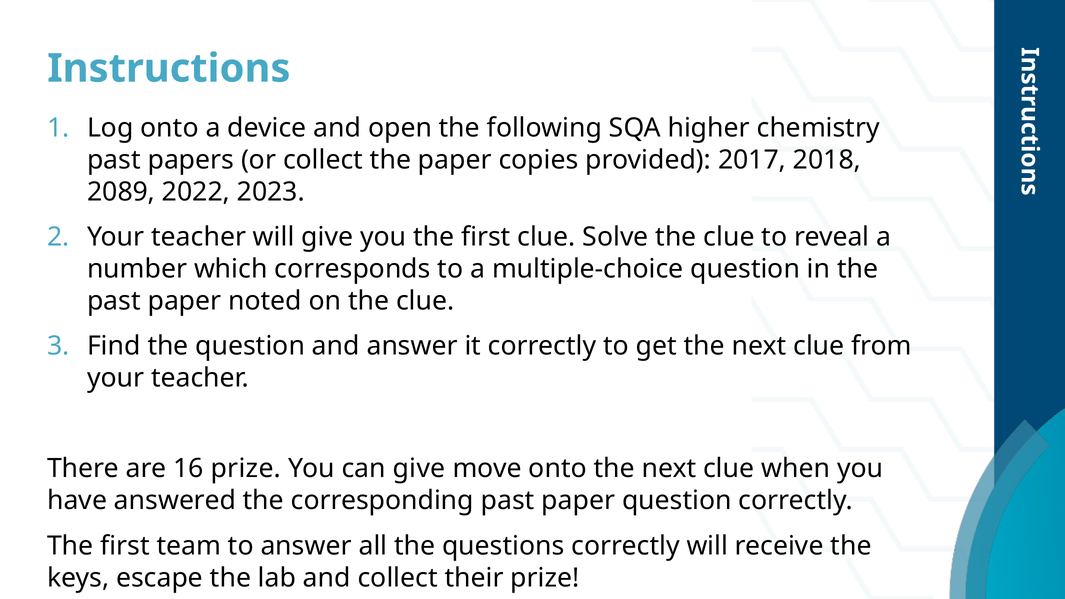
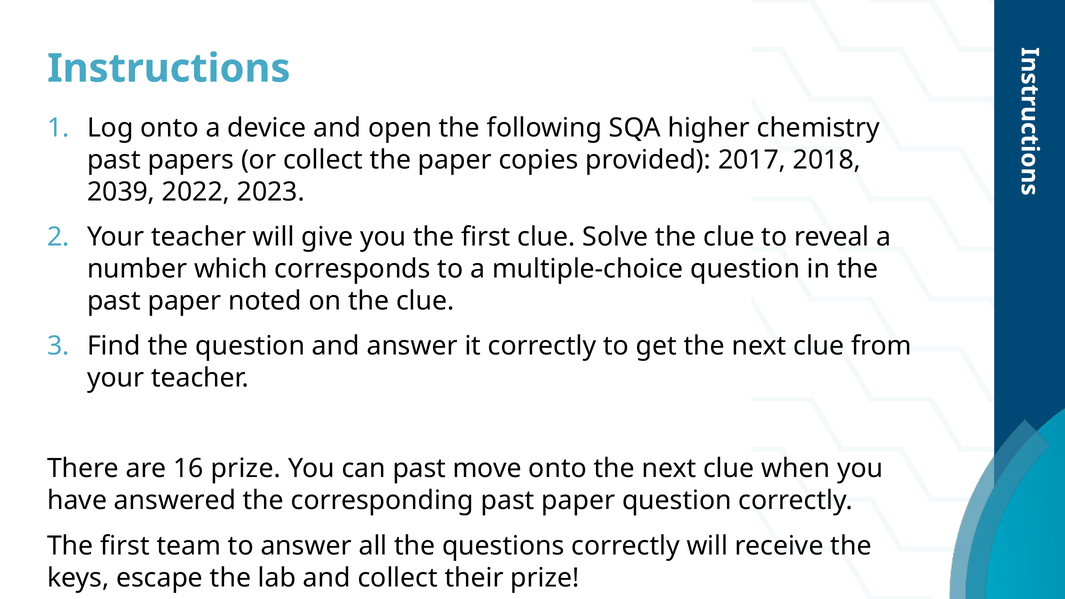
2089: 2089 -> 2039
can give: give -> past
